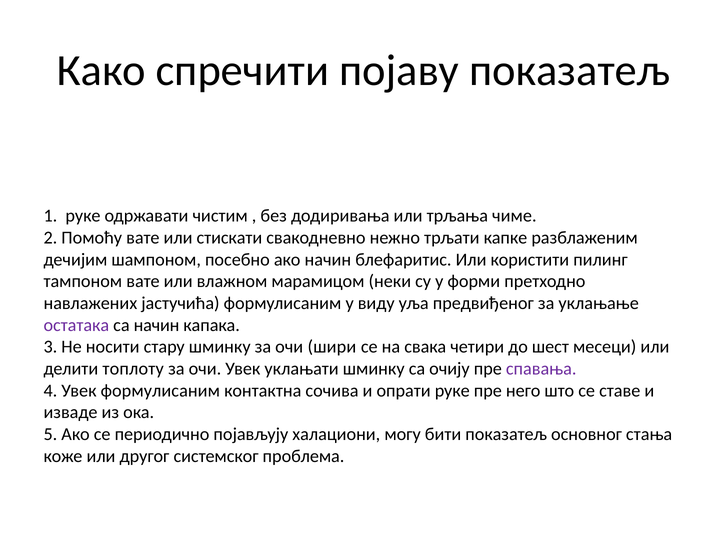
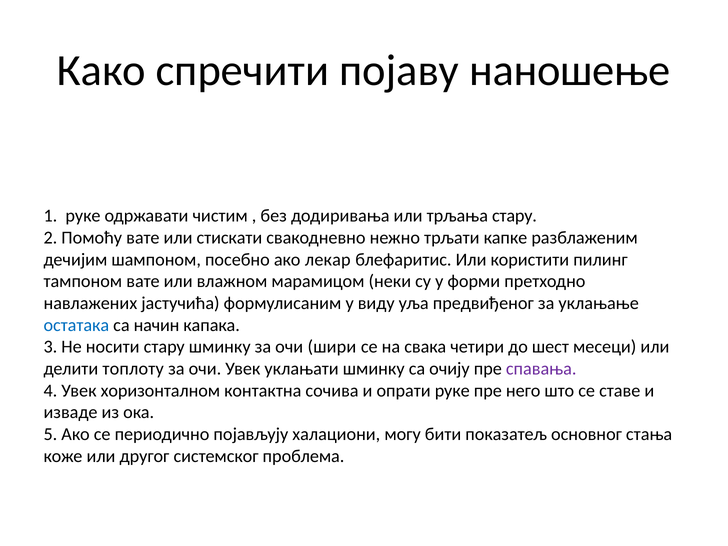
појаву показатељ: показатељ -> наношење
трљања чиме: чиме -> стару
ако начин: начин -> лекар
остатака colour: purple -> blue
Увек формулисаним: формулисаним -> хоризонталном
